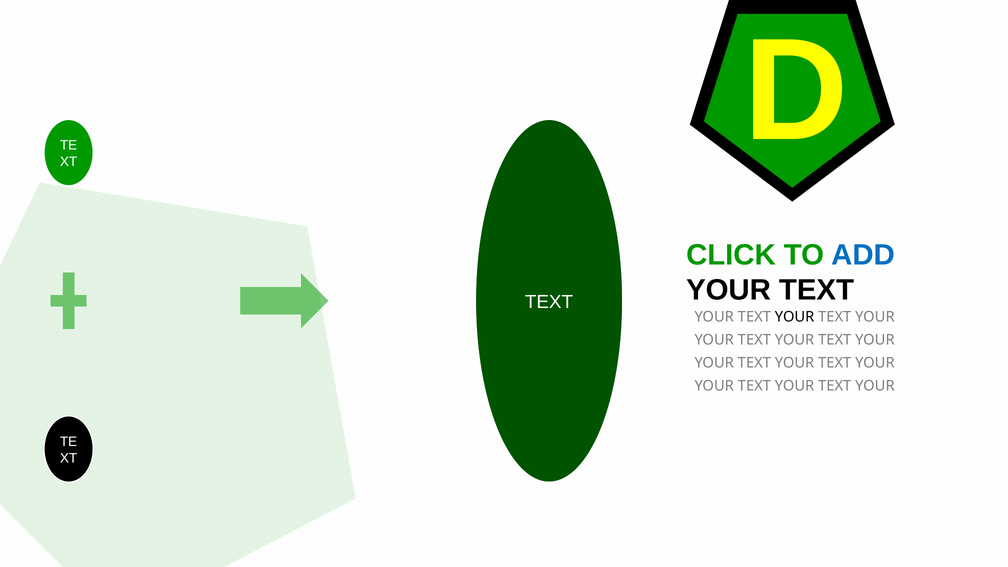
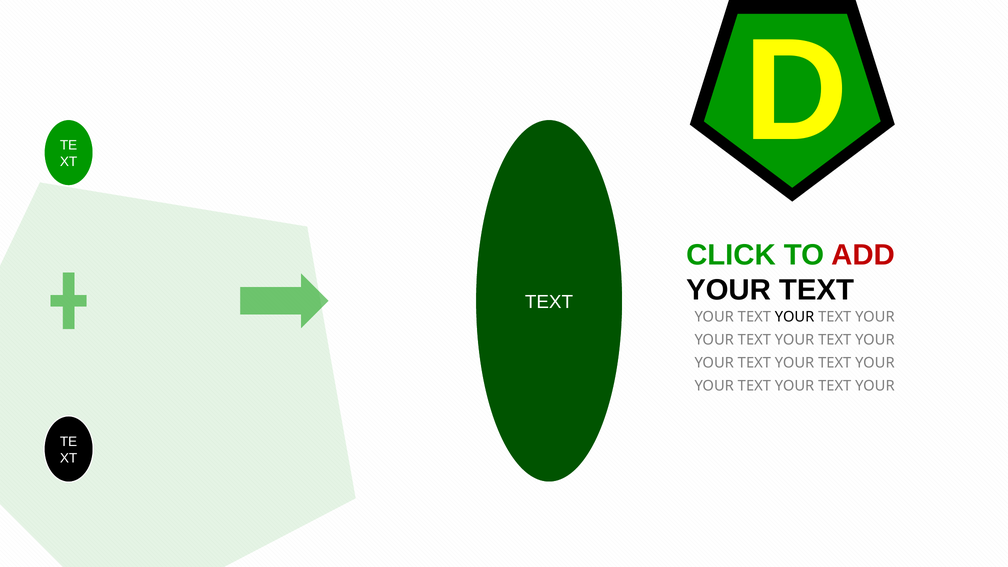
ADD colour: blue -> red
